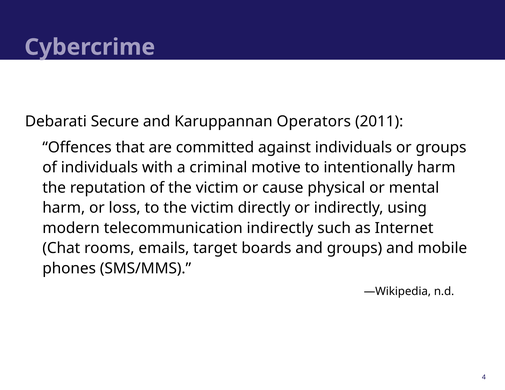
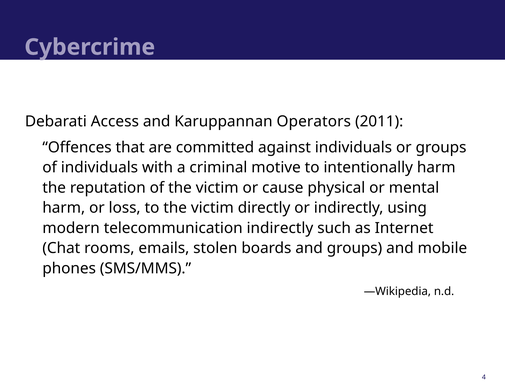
Secure: Secure -> Access
target: target -> stolen
